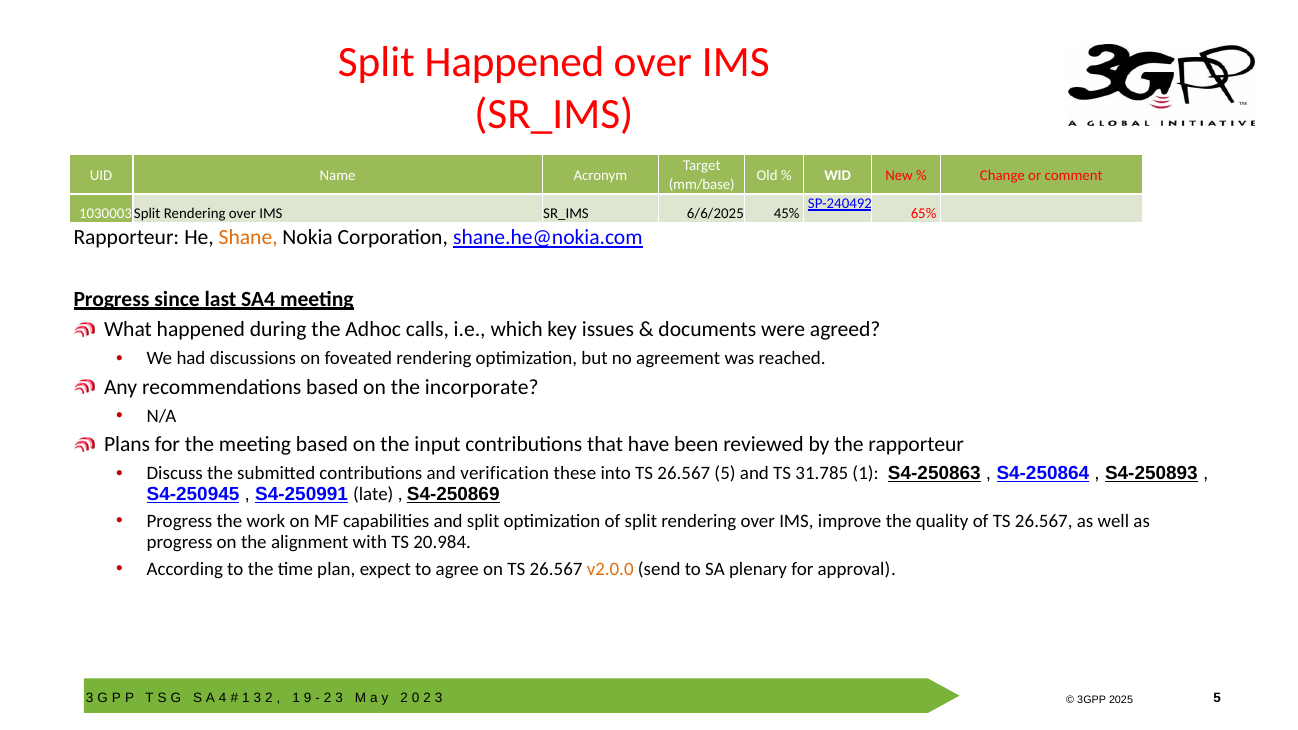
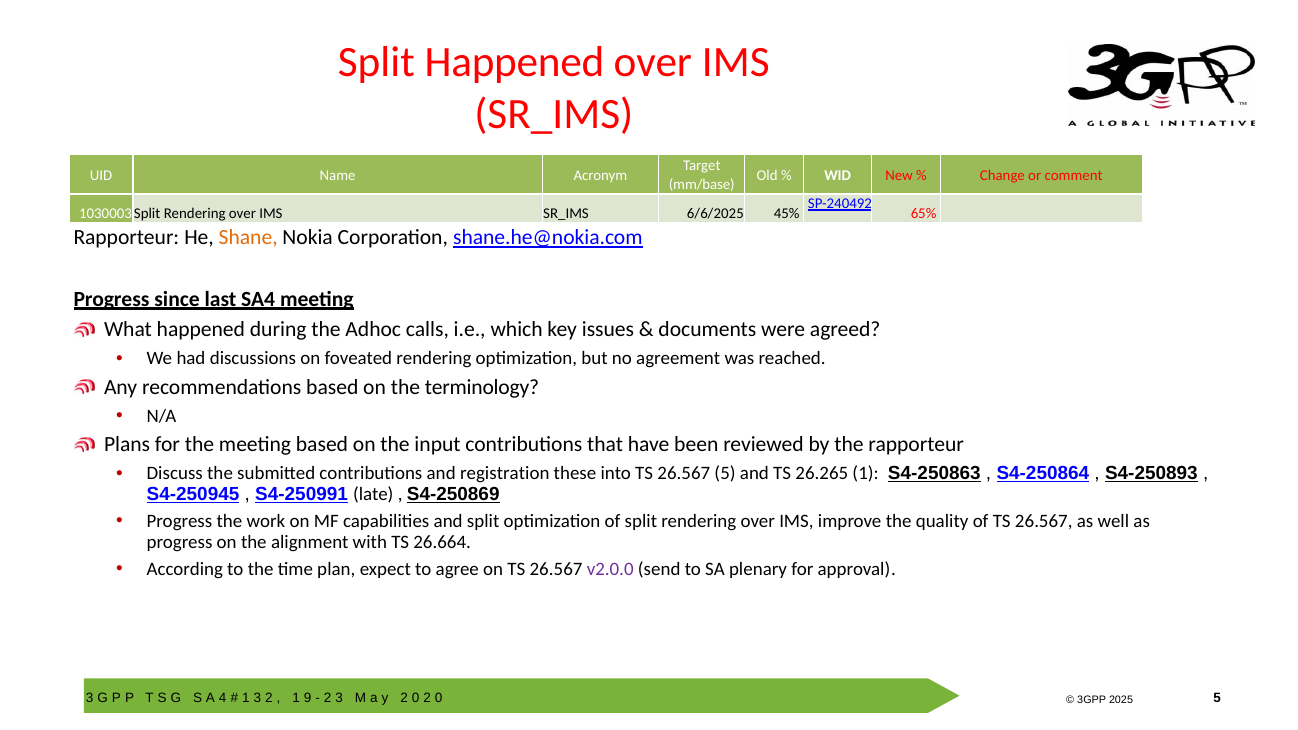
incorporate: incorporate -> terminology
verification: verification -> registration
31.785: 31.785 -> 26.265
20.984: 20.984 -> 26.664
v2.0.0 colour: orange -> purple
3 at (439, 698): 3 -> 0
